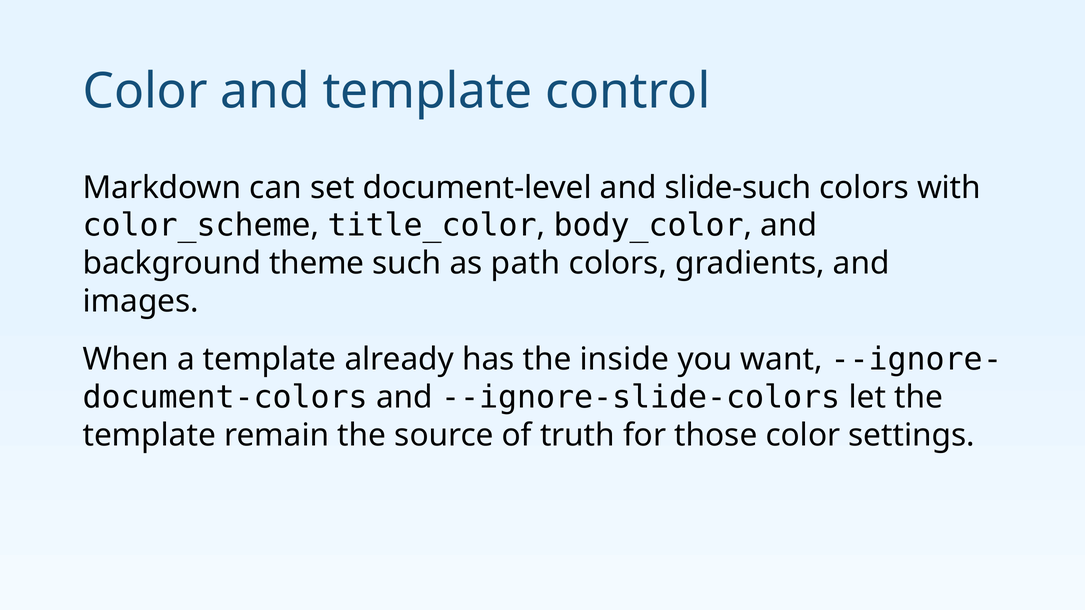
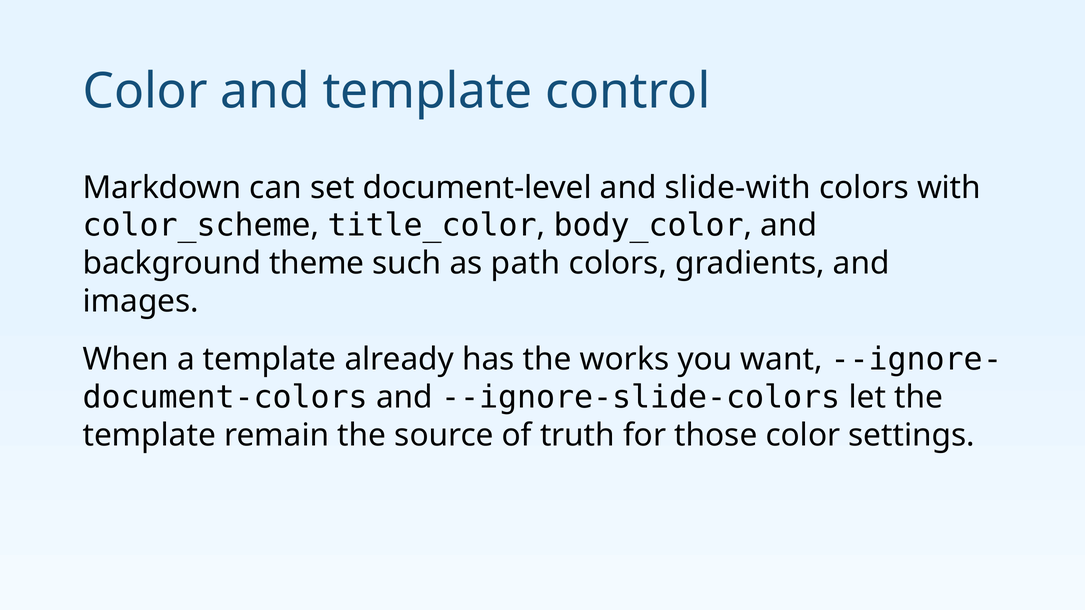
slide-such: slide-such -> slide-with
inside: inside -> works
